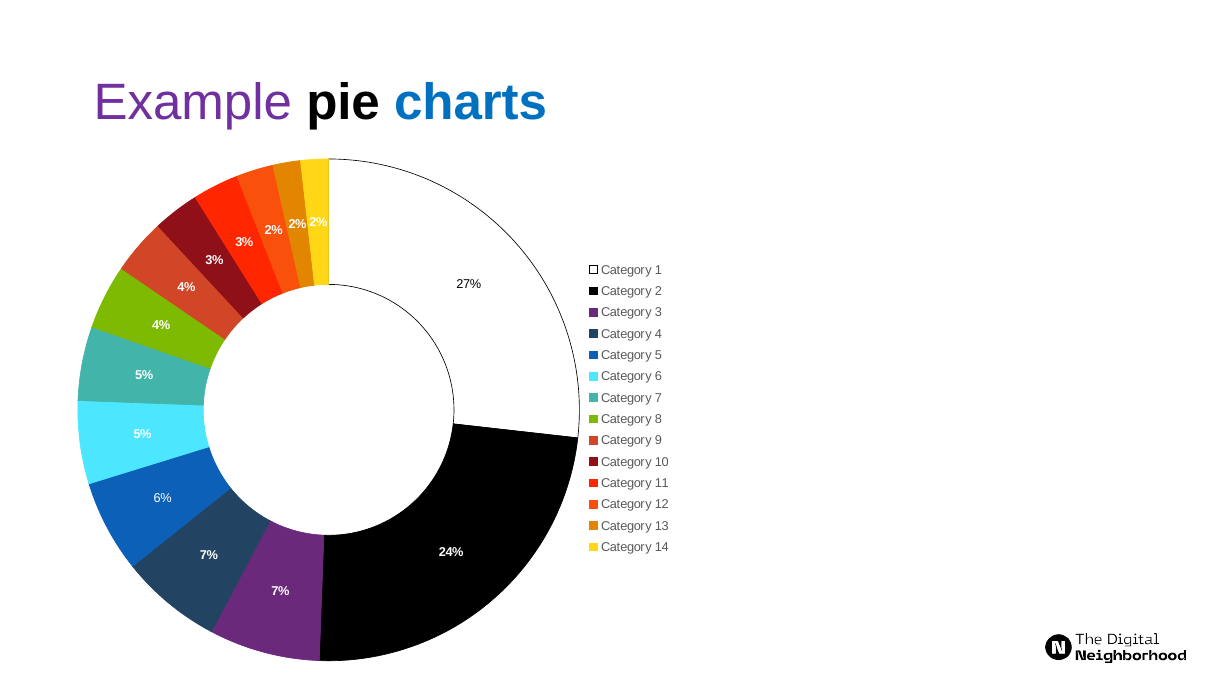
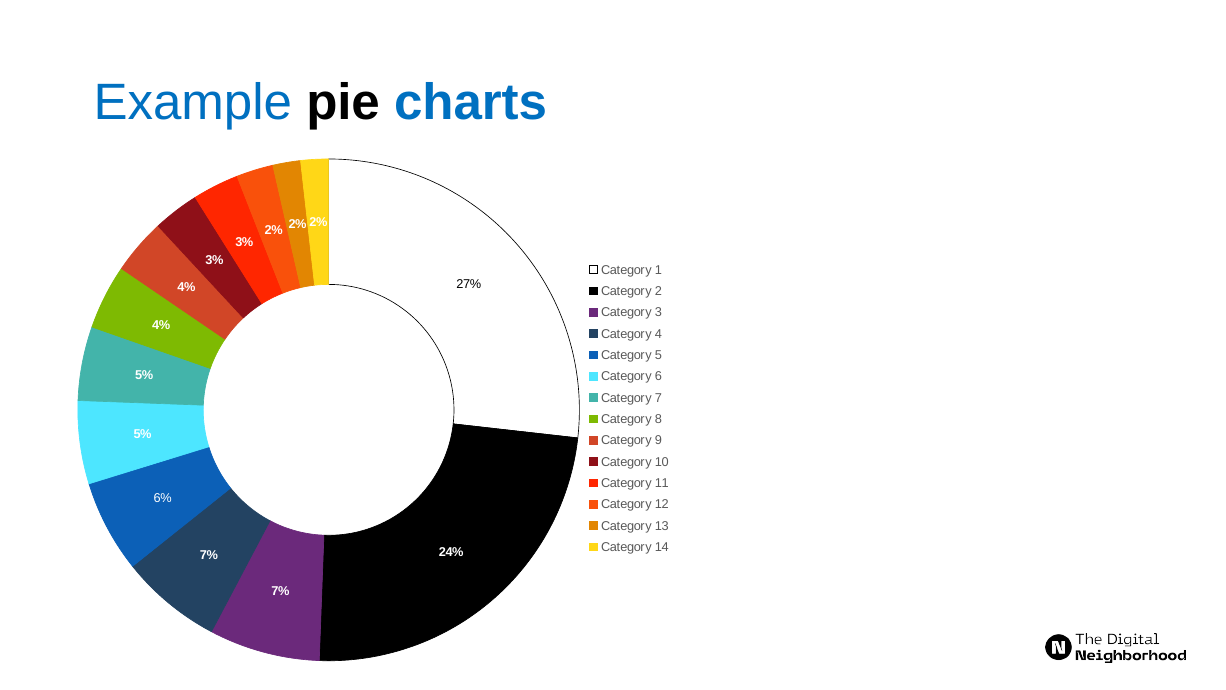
Example colour: purple -> blue
